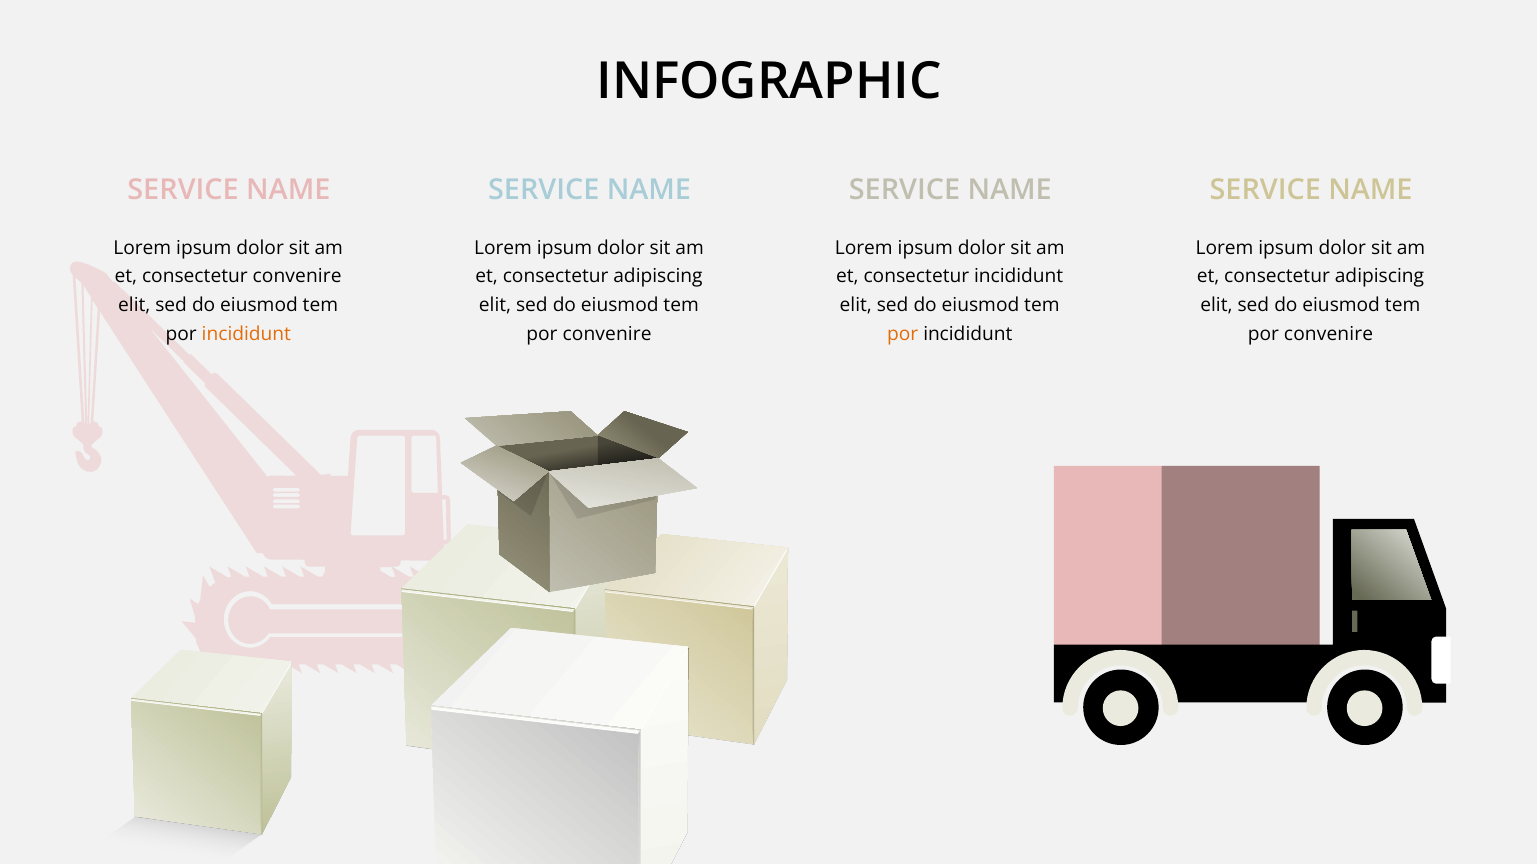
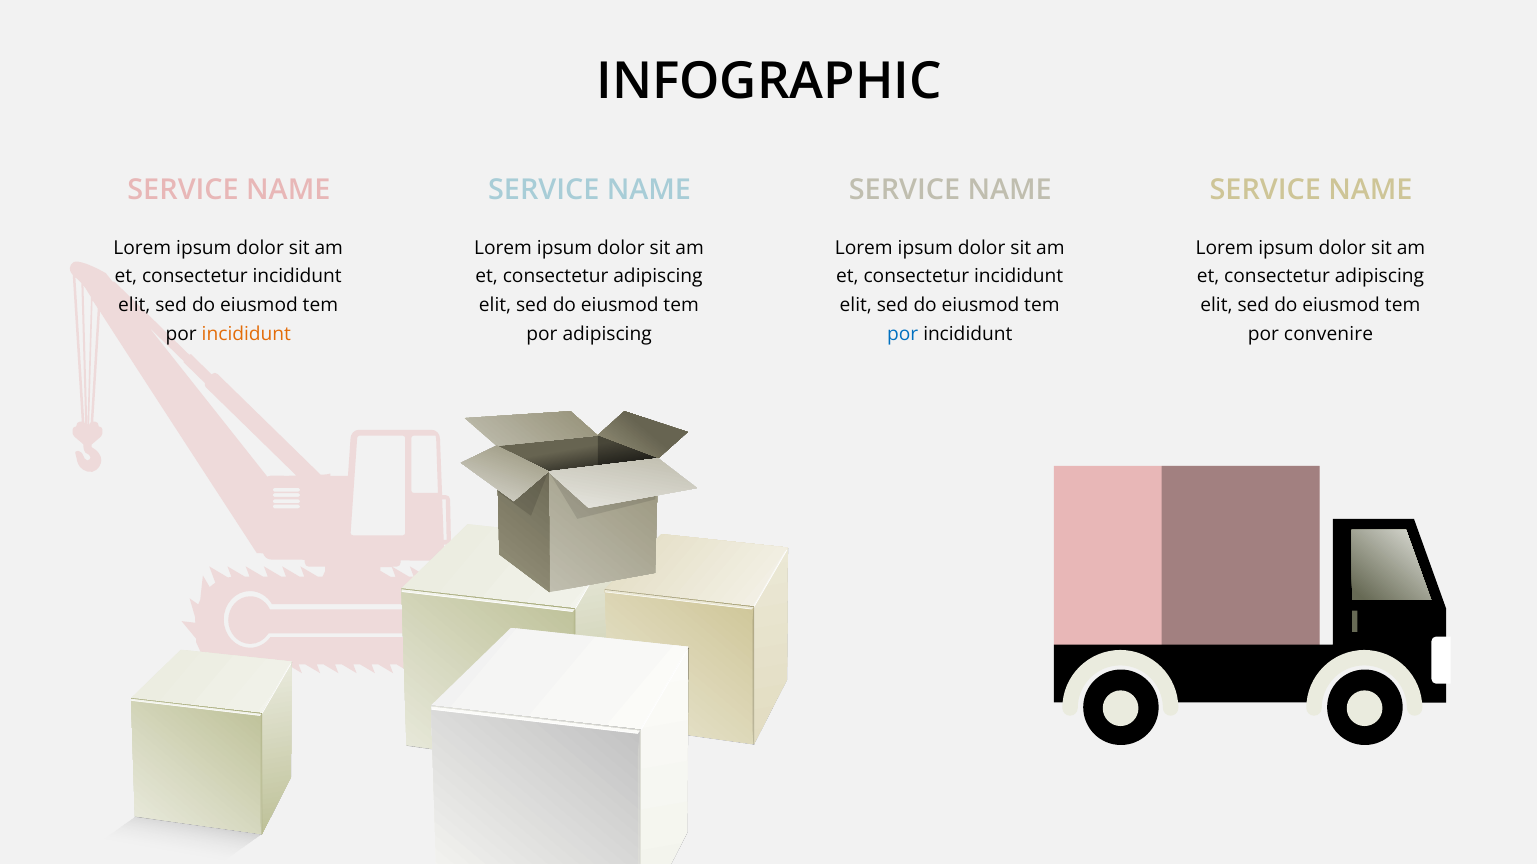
convenire at (297, 277): convenire -> incididunt
convenire at (607, 334): convenire -> adipiscing
por at (903, 334) colour: orange -> blue
